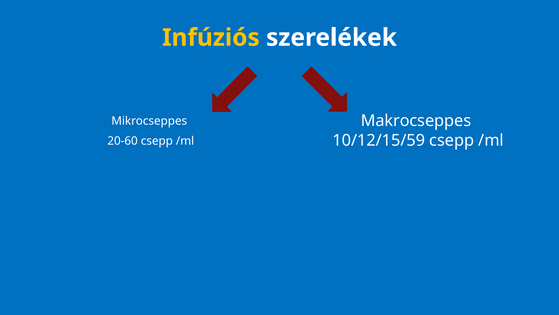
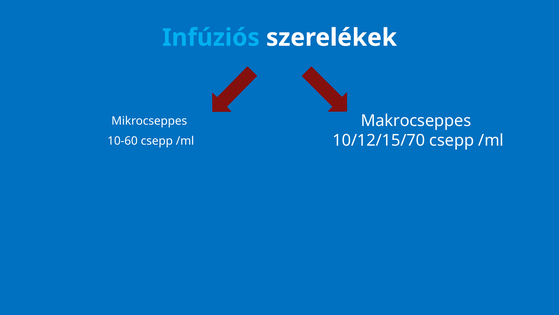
Infúziós colour: yellow -> light blue
10/12/15/59: 10/12/15/59 -> 10/12/15/70
20-60: 20-60 -> 10-60
